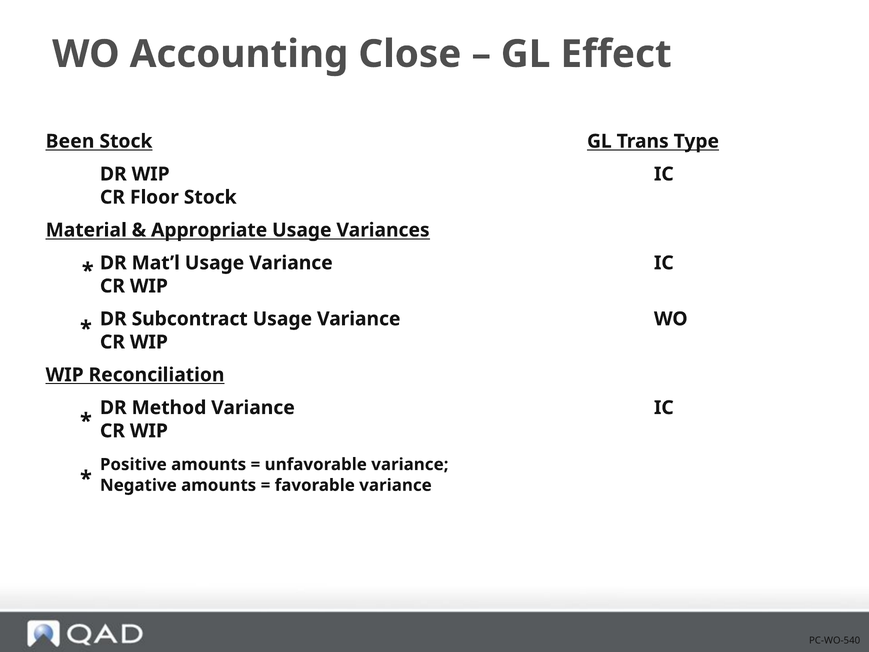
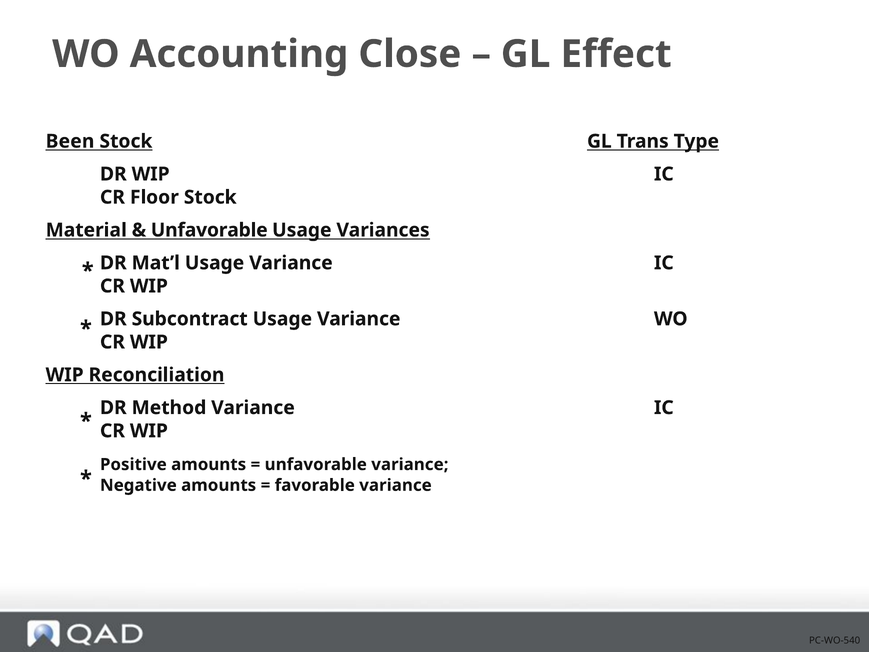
Appropriate at (209, 230): Appropriate -> Unfavorable
